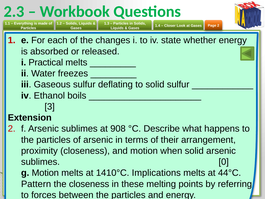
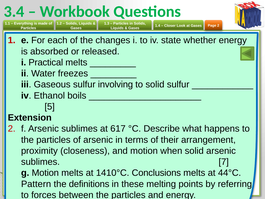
2.3: 2.3 -> 3.4
deflating: deflating -> involving
3: 3 -> 5
908: 908 -> 617
0: 0 -> 7
Implications: Implications -> Conclusions
the closeness: closeness -> definitions
